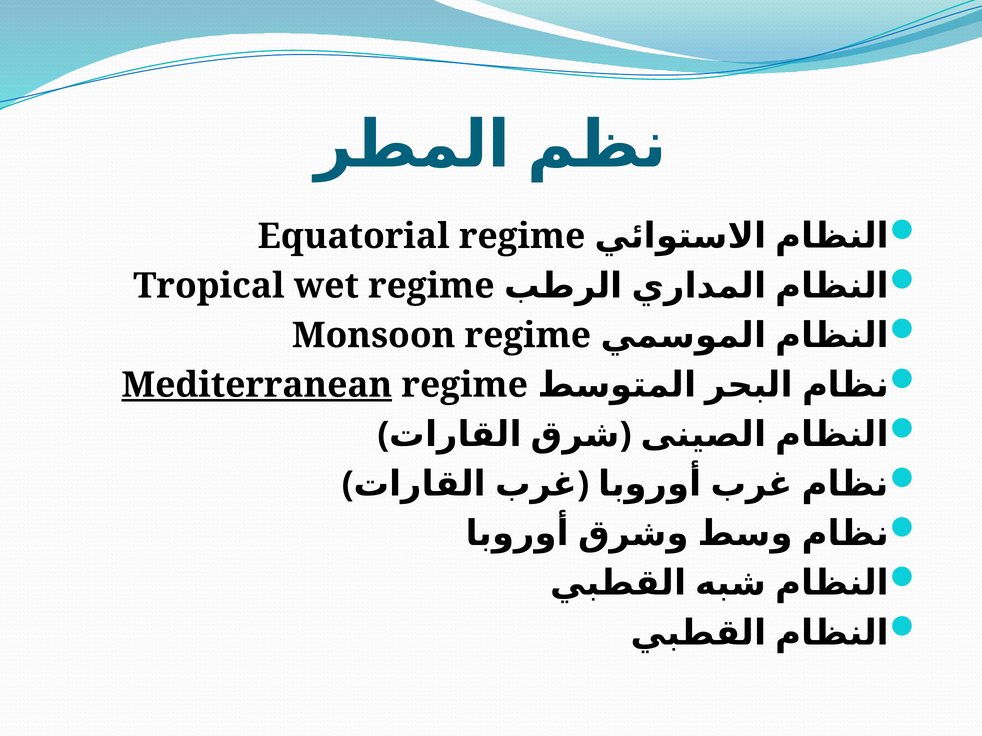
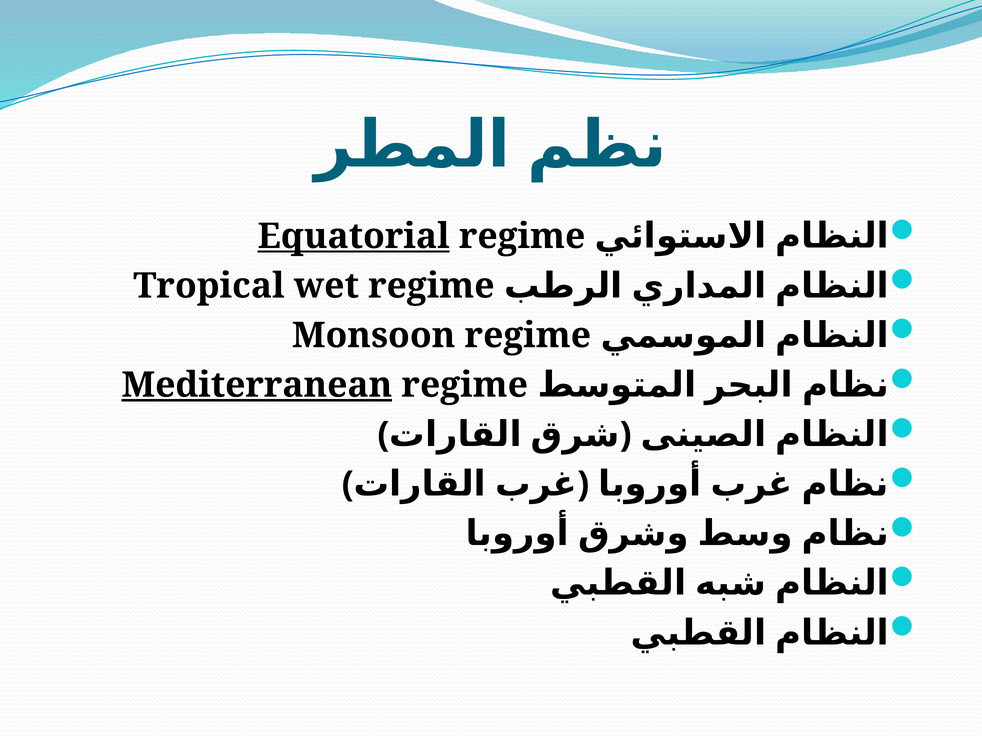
Equatorial underline: none -> present
